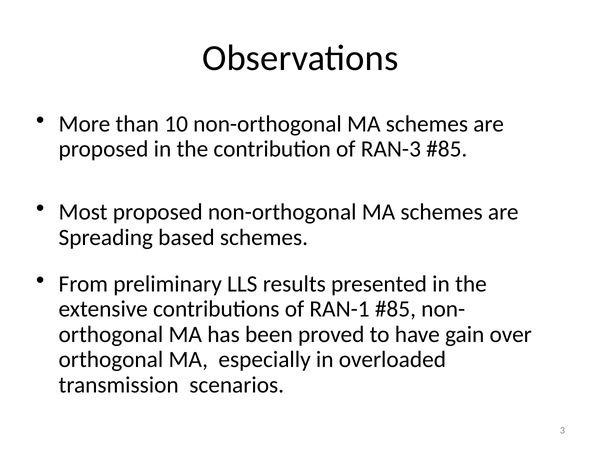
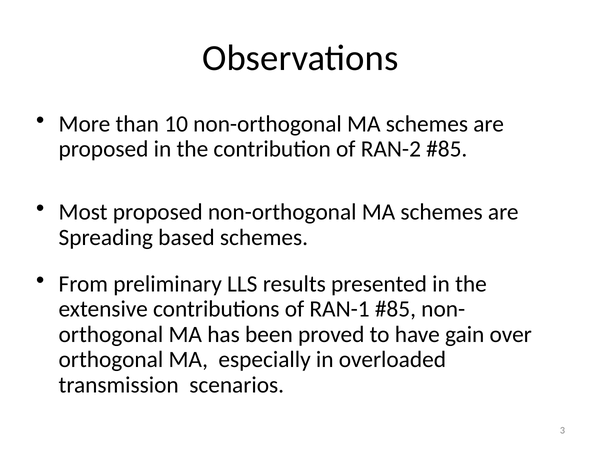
RAN-3: RAN-3 -> RAN-2
